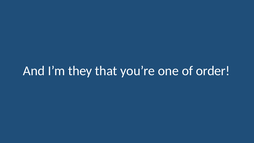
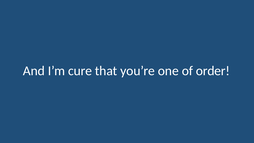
they: they -> cure
